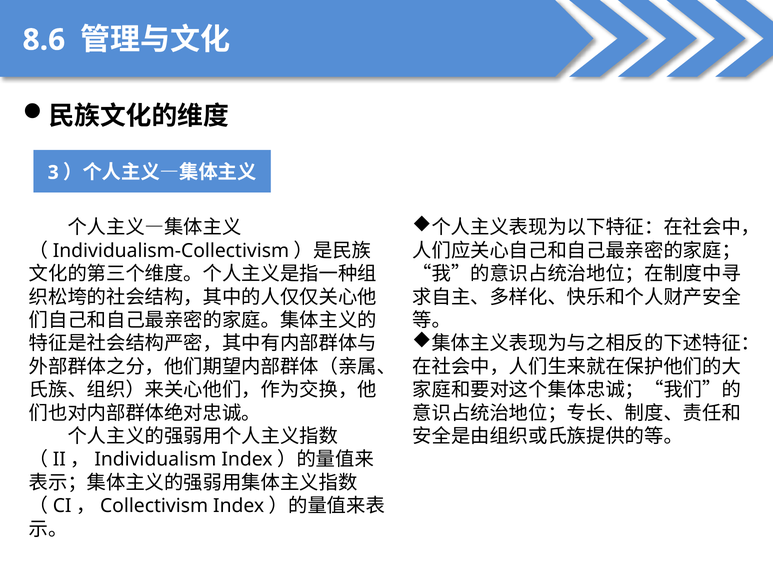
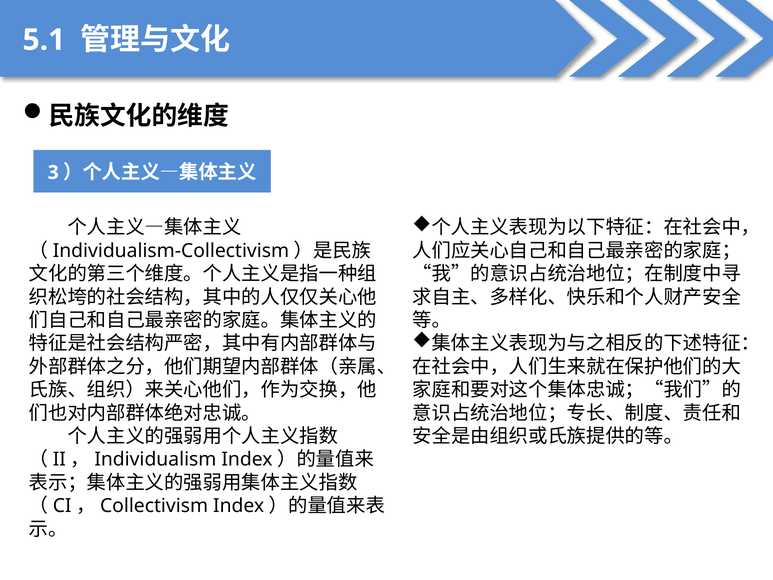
8.6: 8.6 -> 5.1
